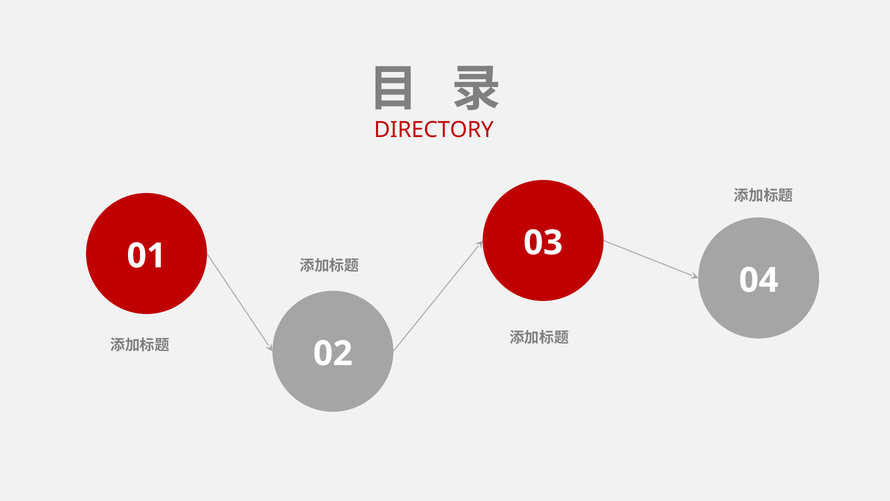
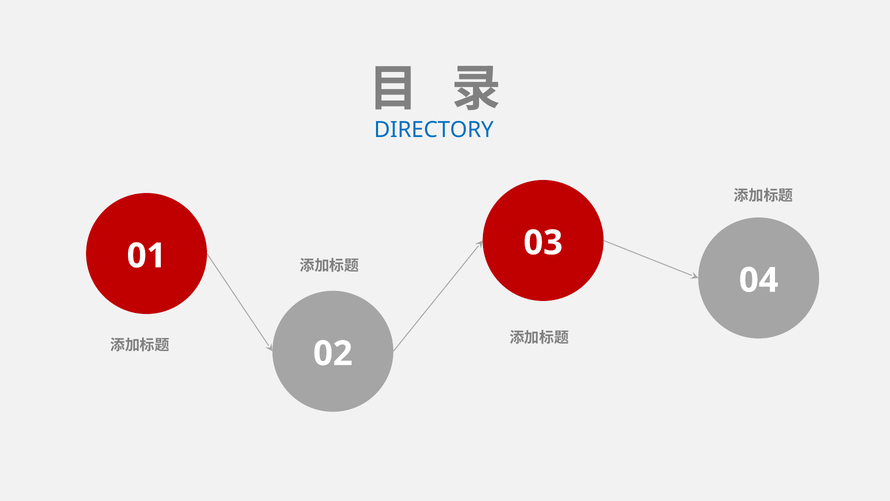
DIRECTORY colour: red -> blue
